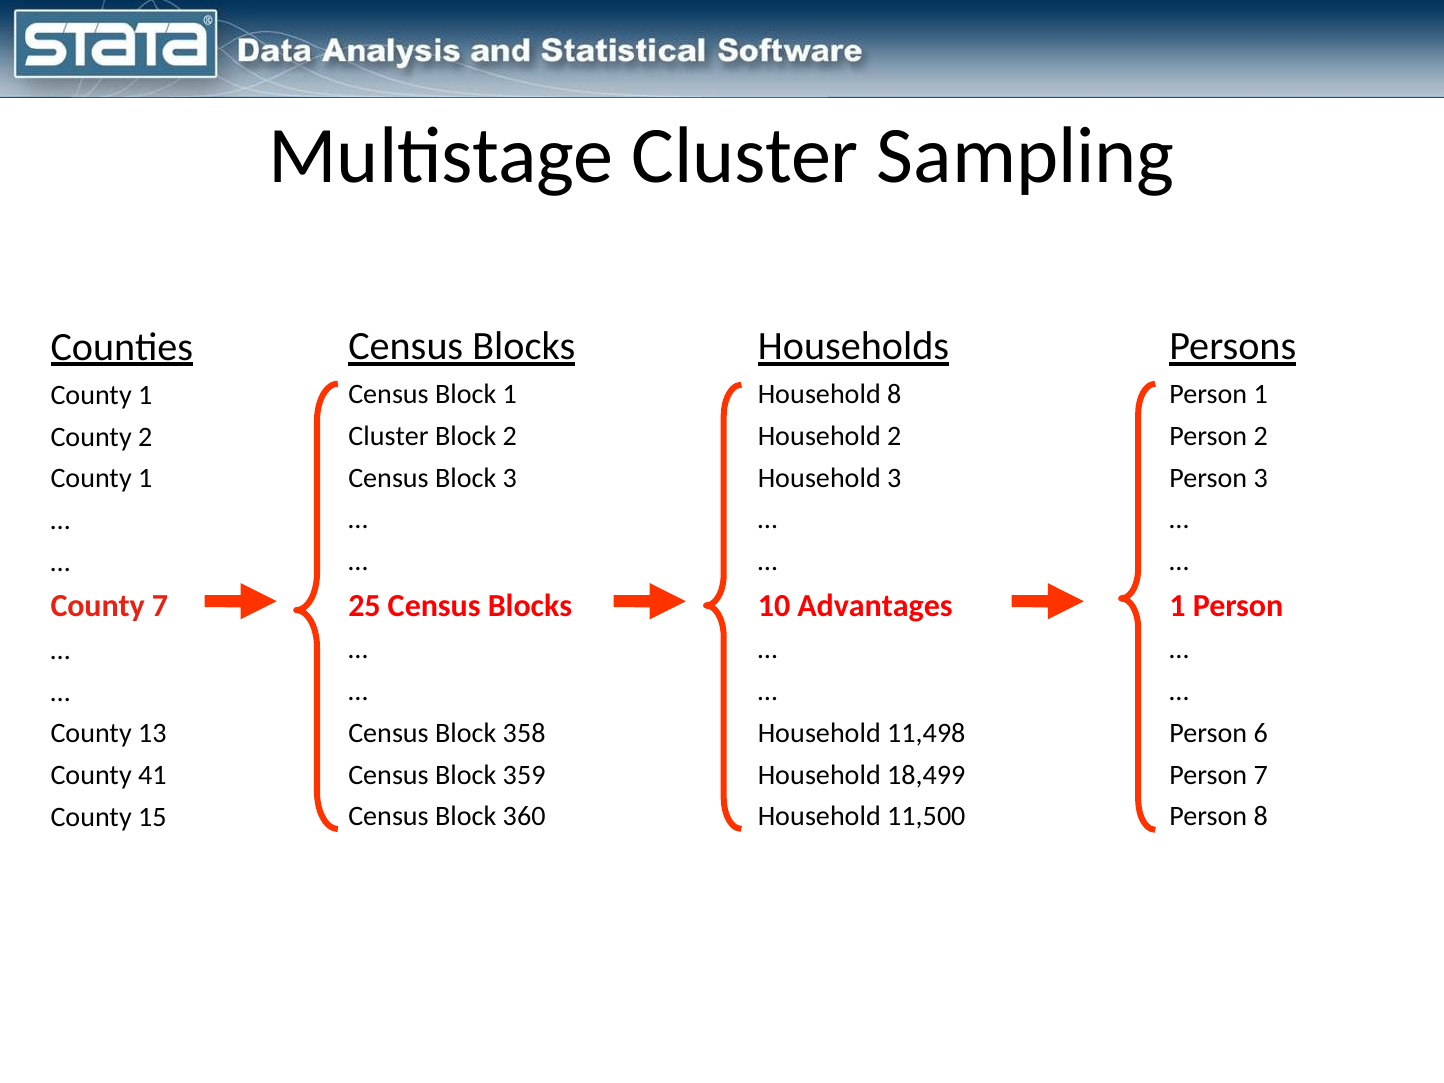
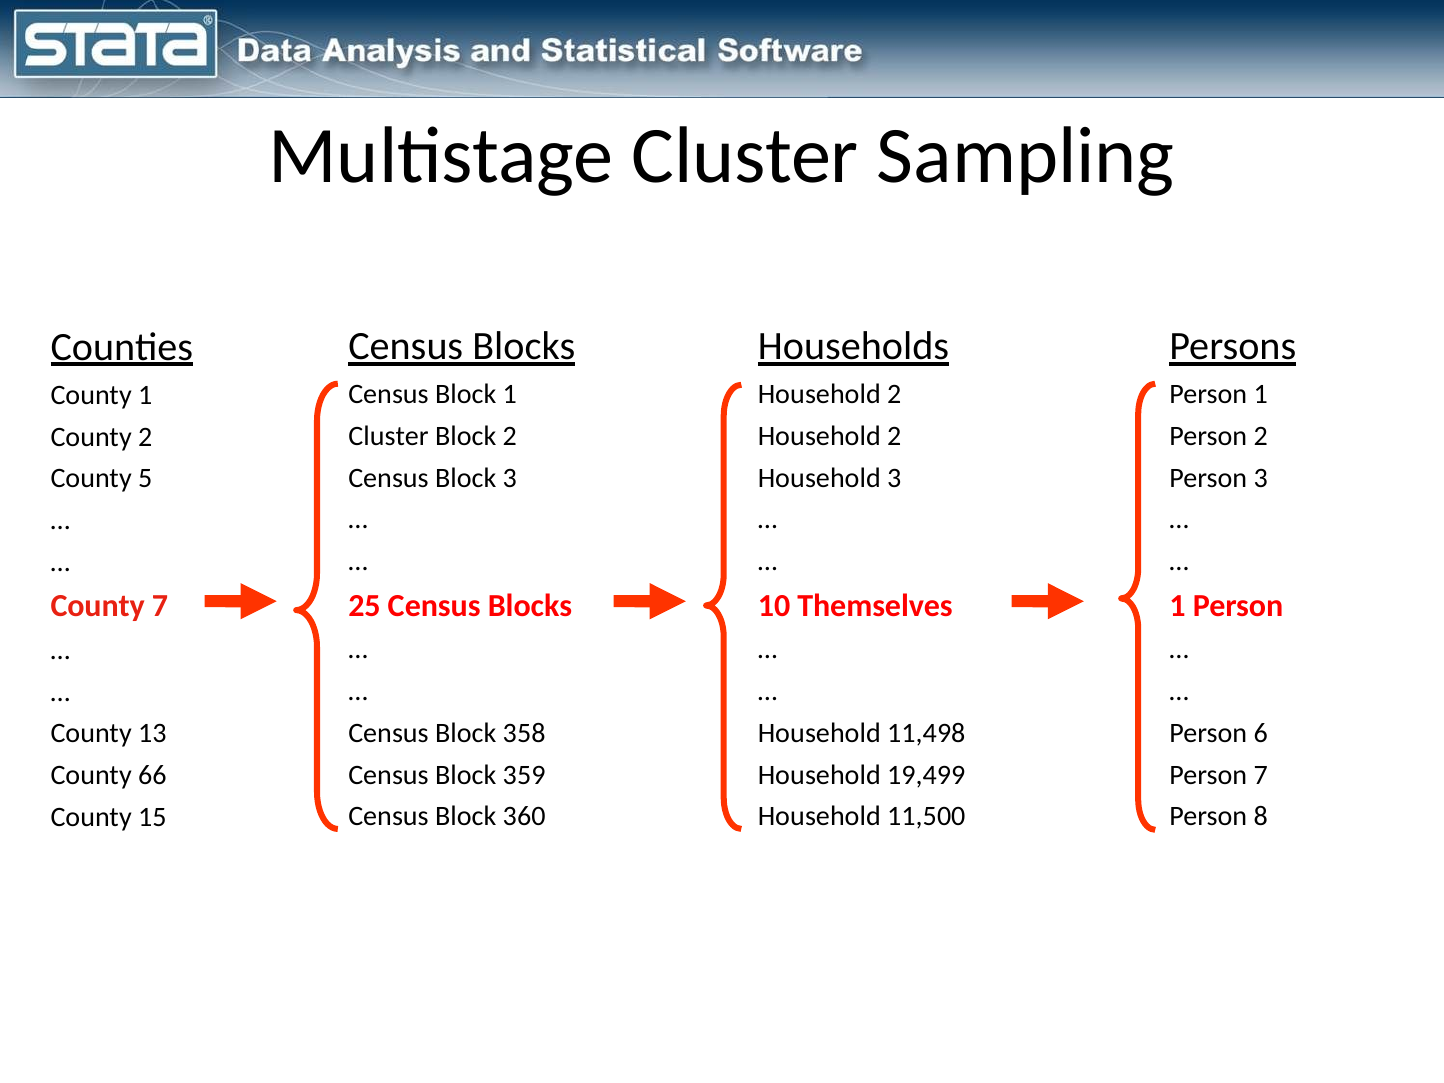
8 at (894, 394): 8 -> 2
1 at (145, 479): 1 -> 5
Advantages: Advantages -> Themselves
18,499: 18,499 -> 19,499
41: 41 -> 66
